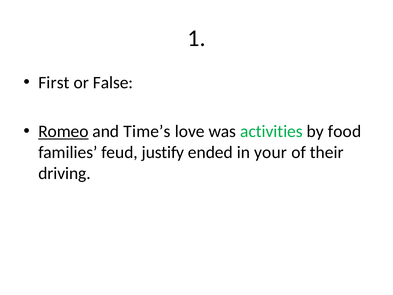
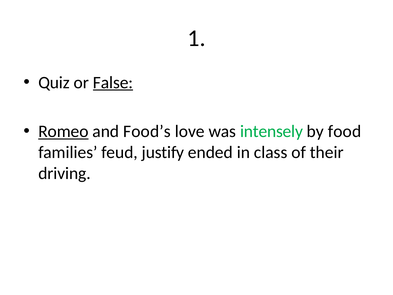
First: First -> Quiz
False underline: none -> present
Time’s: Time’s -> Food’s
activities: activities -> intensely
your: your -> class
